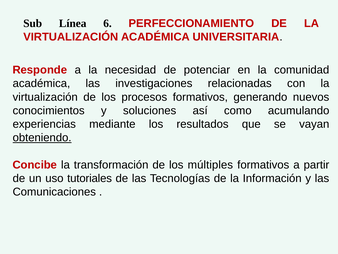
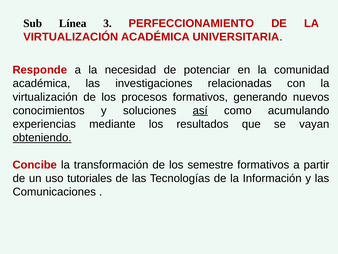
6: 6 -> 3
así underline: none -> present
múltiples: múltiples -> semestre
